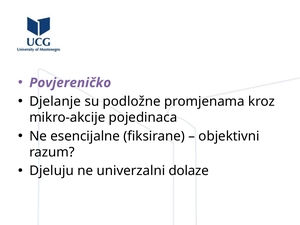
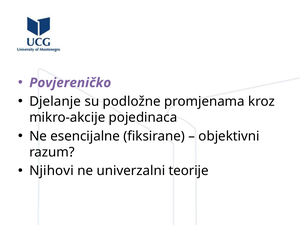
Djeluju: Djeluju -> Njihovi
dolaze: dolaze -> teorije
